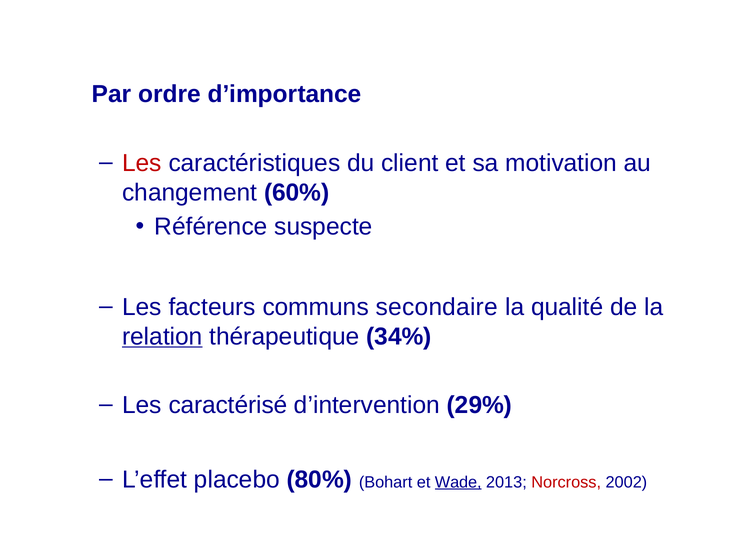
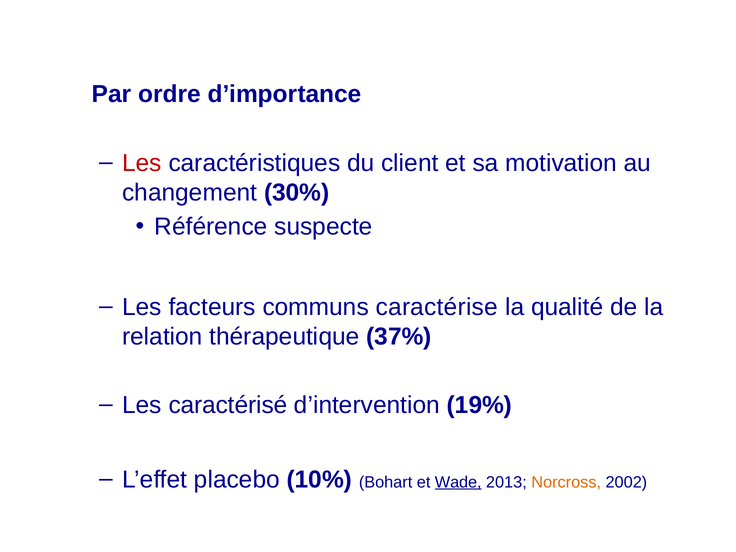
60%: 60% -> 30%
secondaire: secondaire -> caractérise
relation underline: present -> none
34%: 34% -> 37%
29%: 29% -> 19%
80%: 80% -> 10%
Norcross colour: red -> orange
